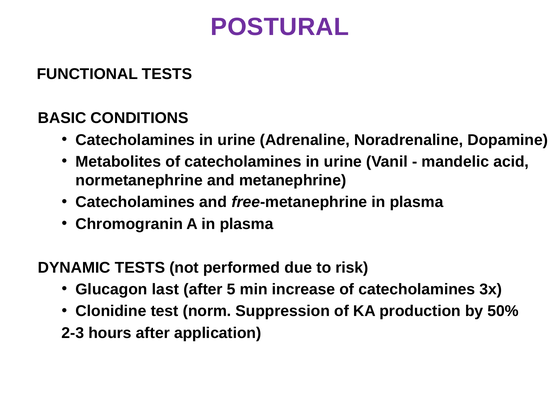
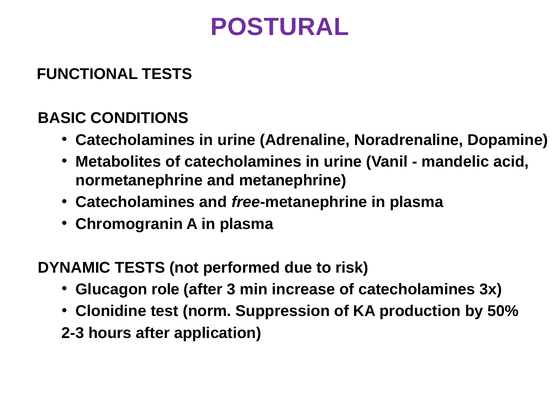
last: last -> role
5: 5 -> 3
